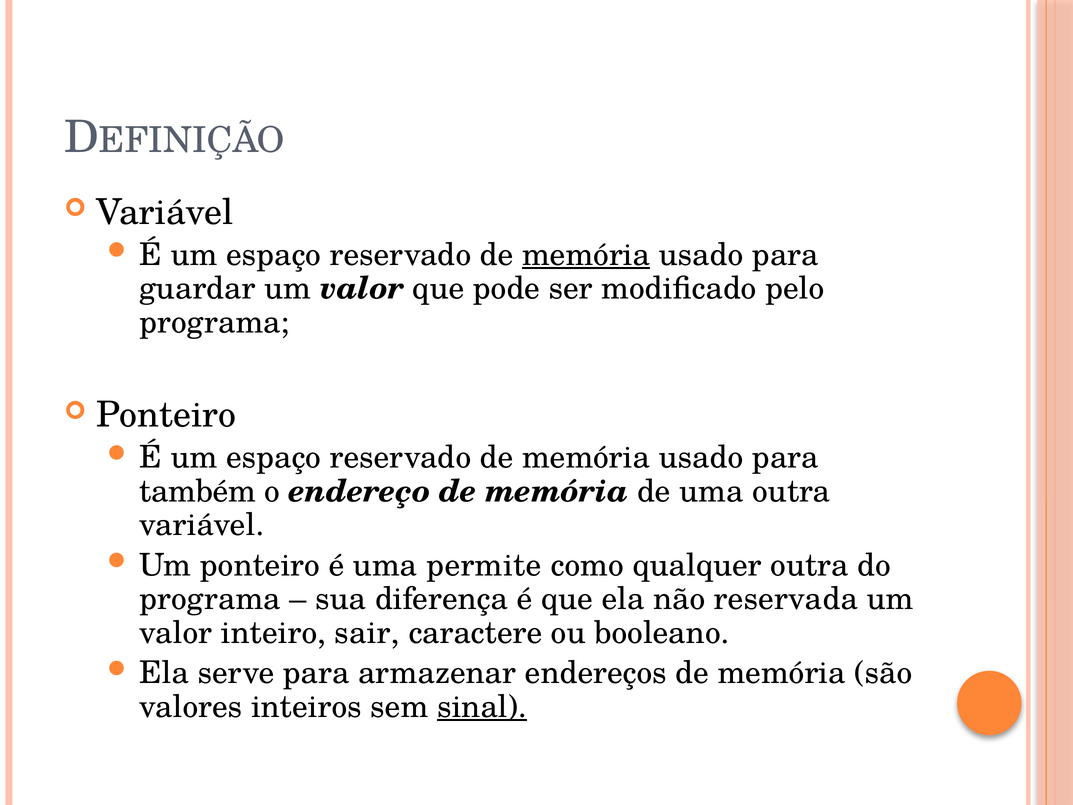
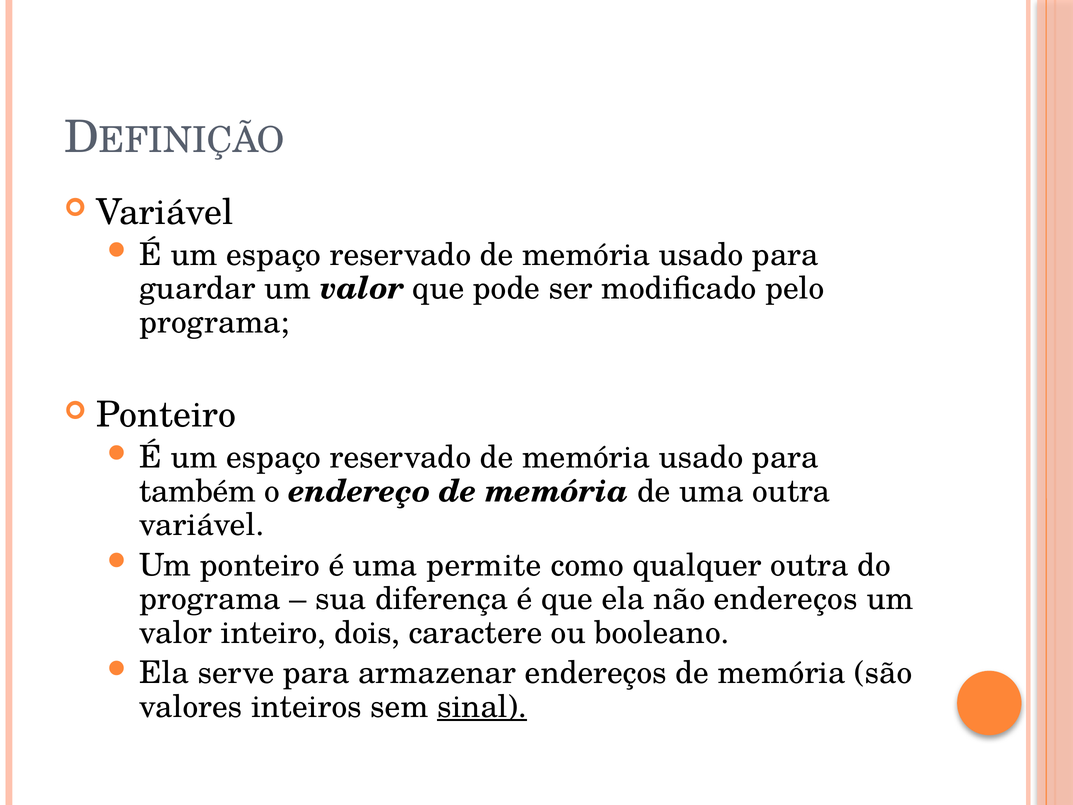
memória at (586, 255) underline: present -> none
não reservada: reservada -> endereços
sair: sair -> dois
